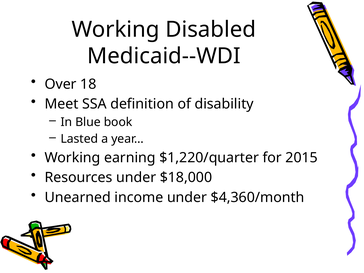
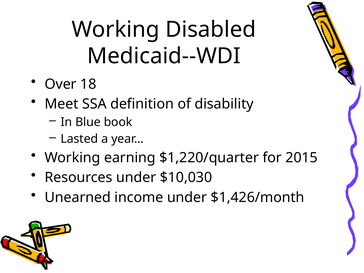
$18,000: $18,000 -> $10,030
$4,360/month: $4,360/month -> $1,426/month
